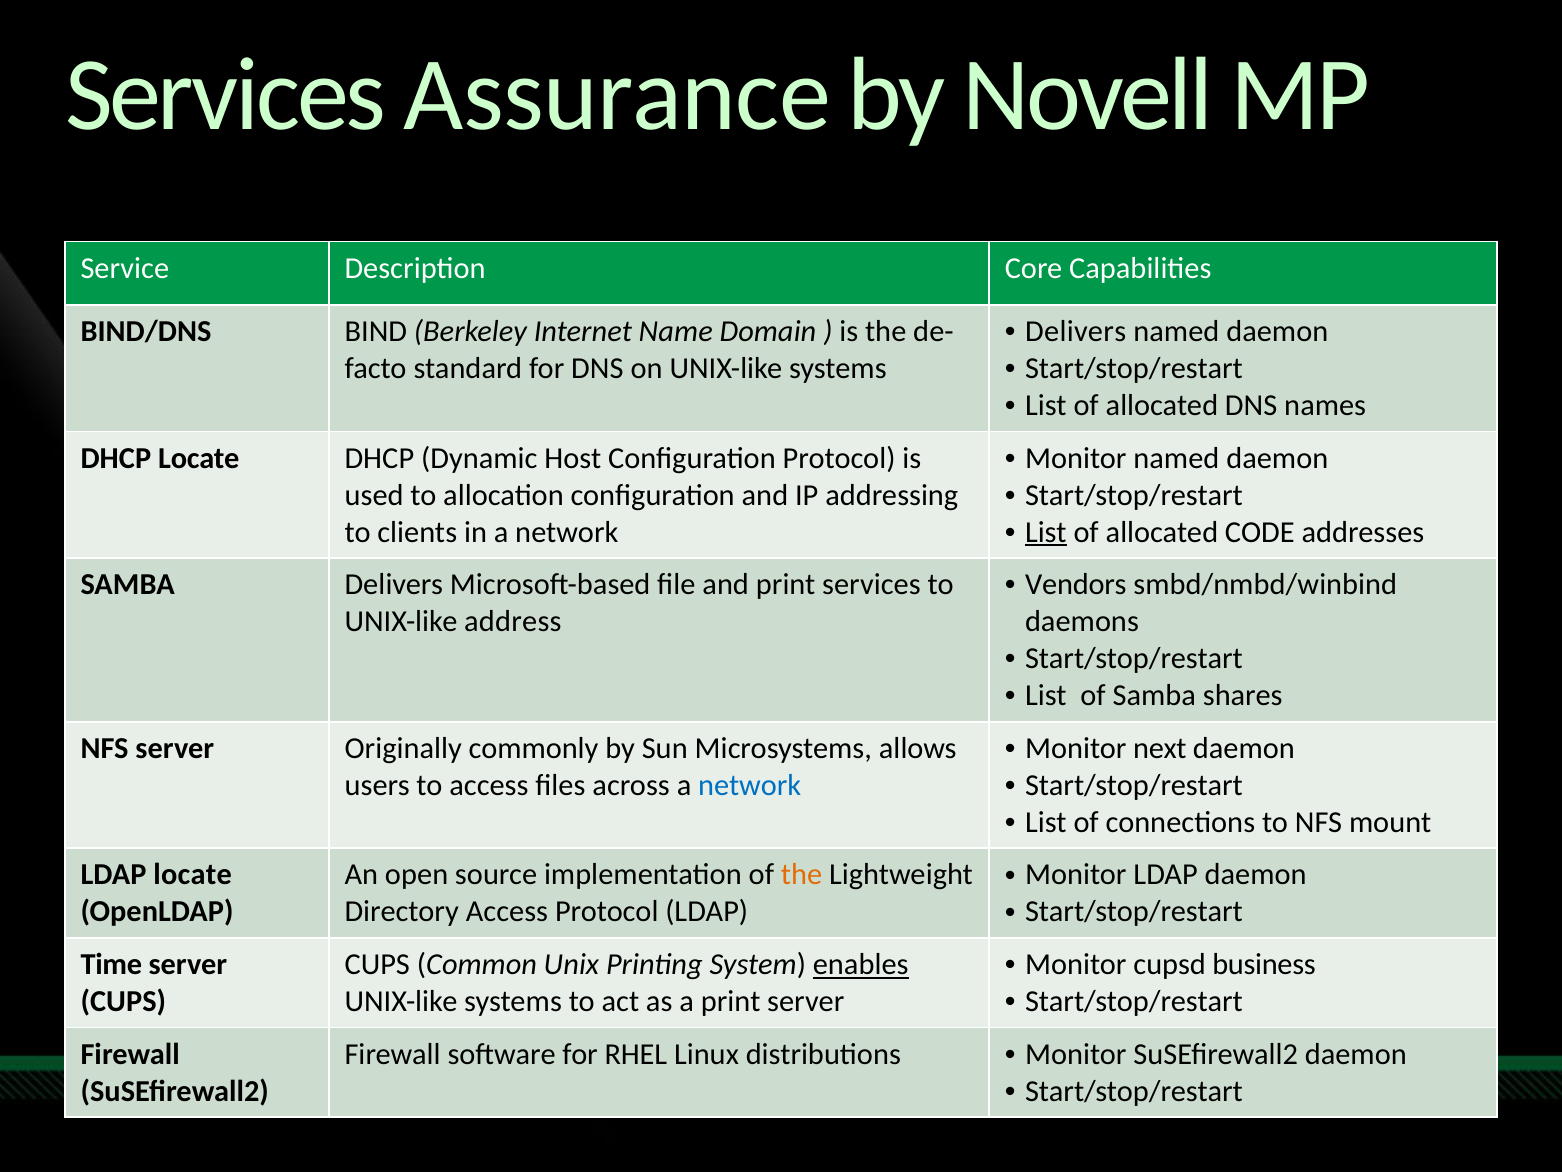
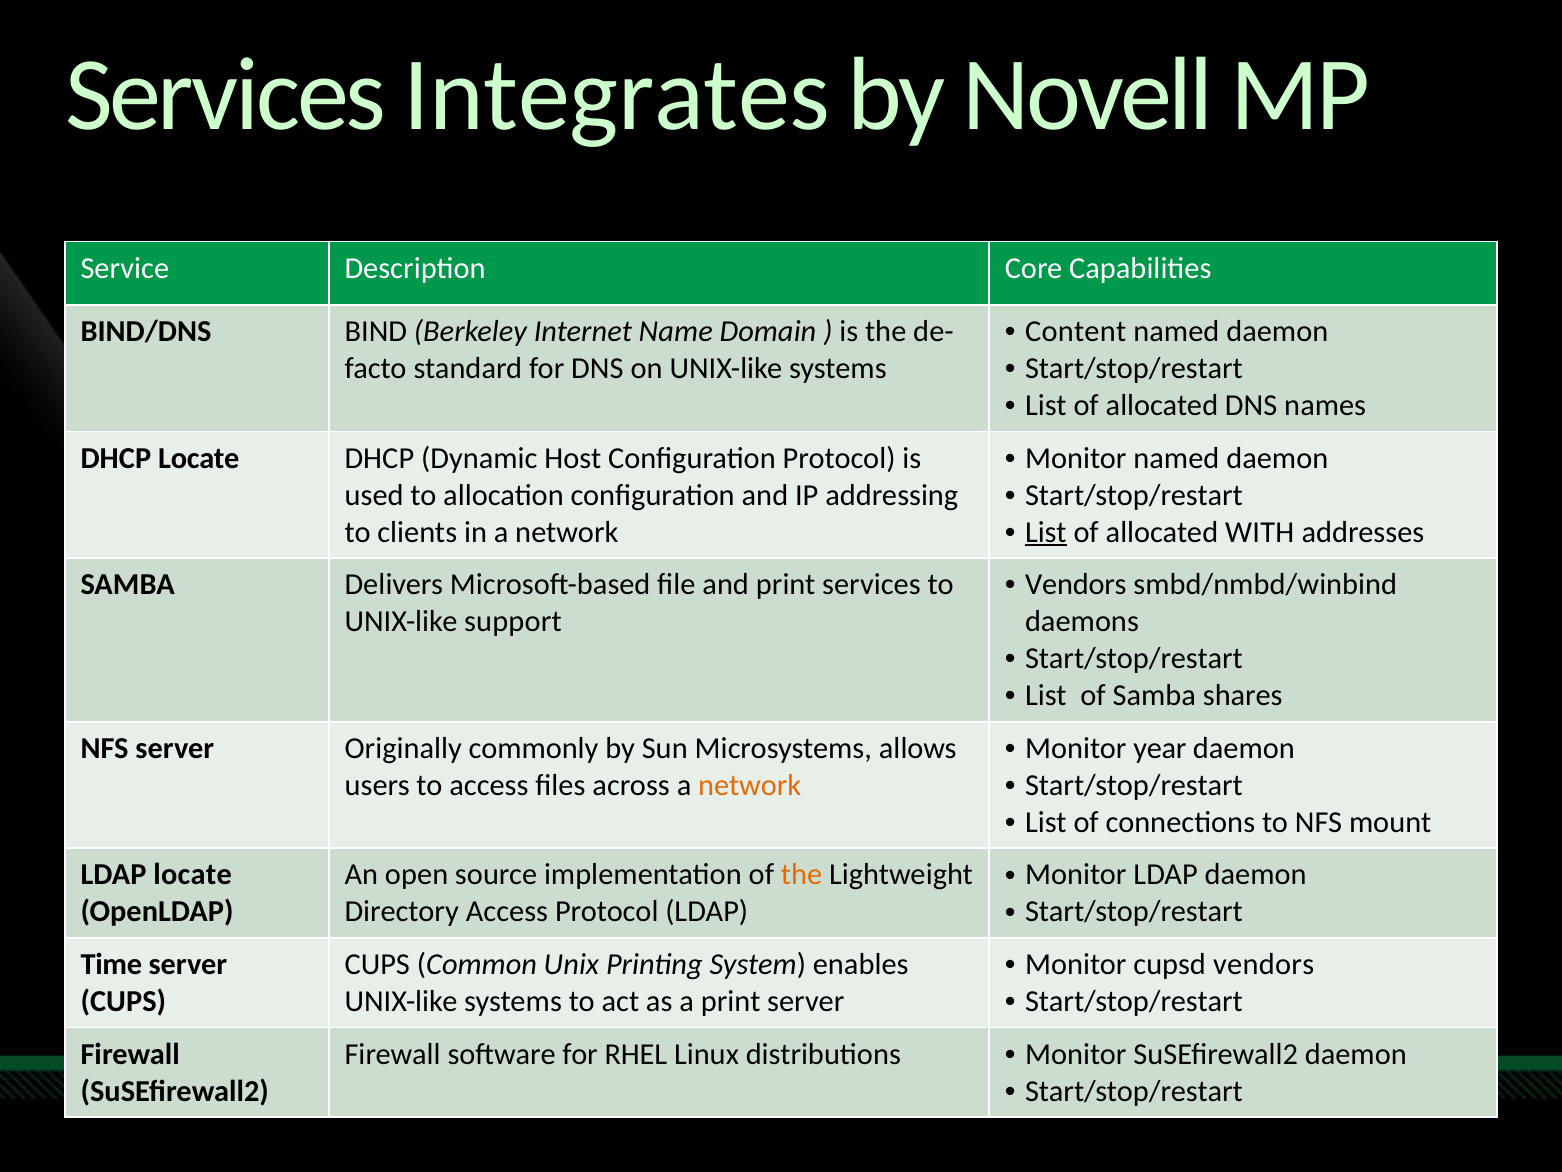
Assurance: Assurance -> Integrates
Delivers at (1076, 331): Delivers -> Content
CODE: CODE -> WITH
address: address -> support
next: next -> year
network at (750, 785) colour: blue -> orange
cupsd business: business -> vendors
enables underline: present -> none
